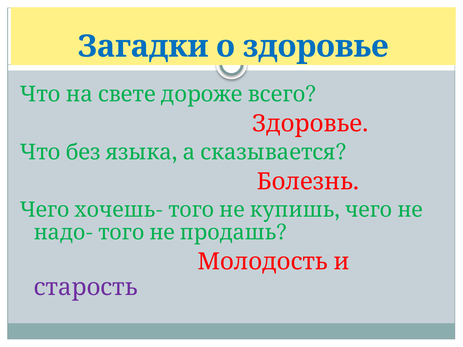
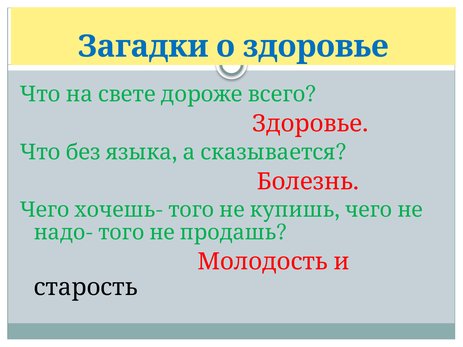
старость colour: purple -> black
